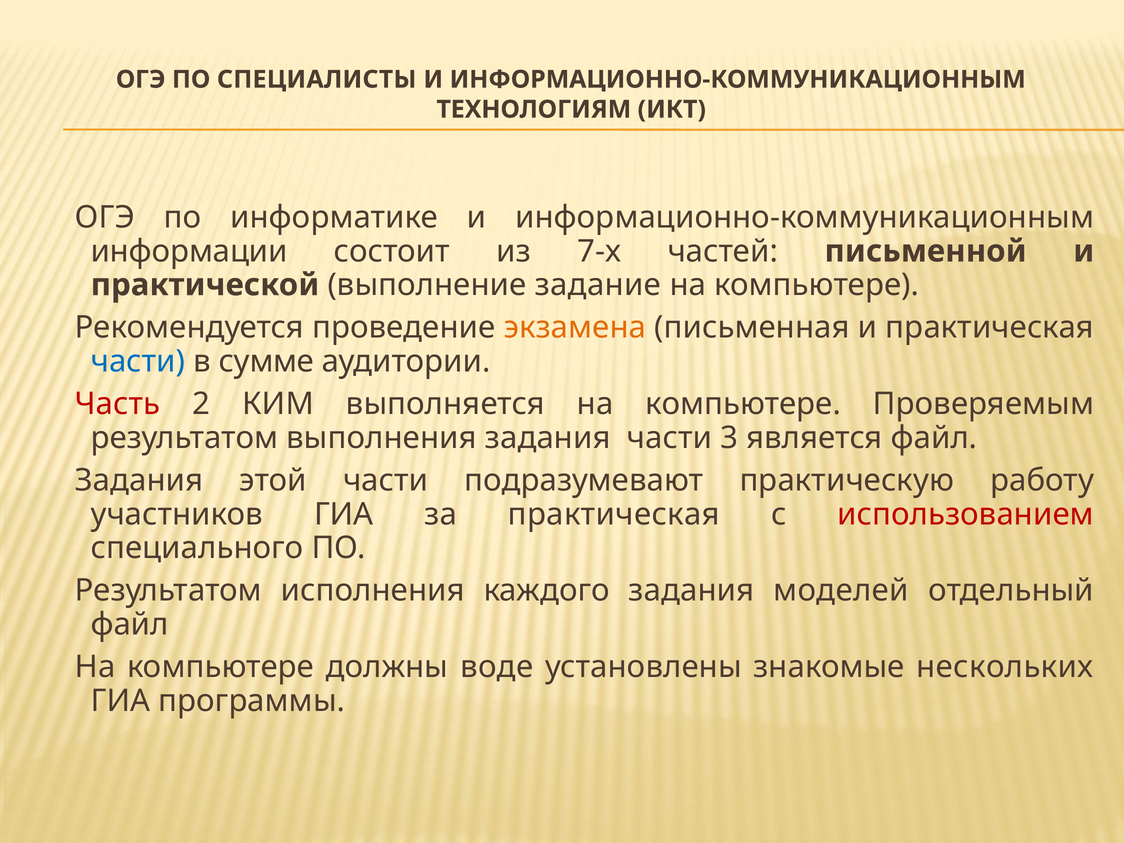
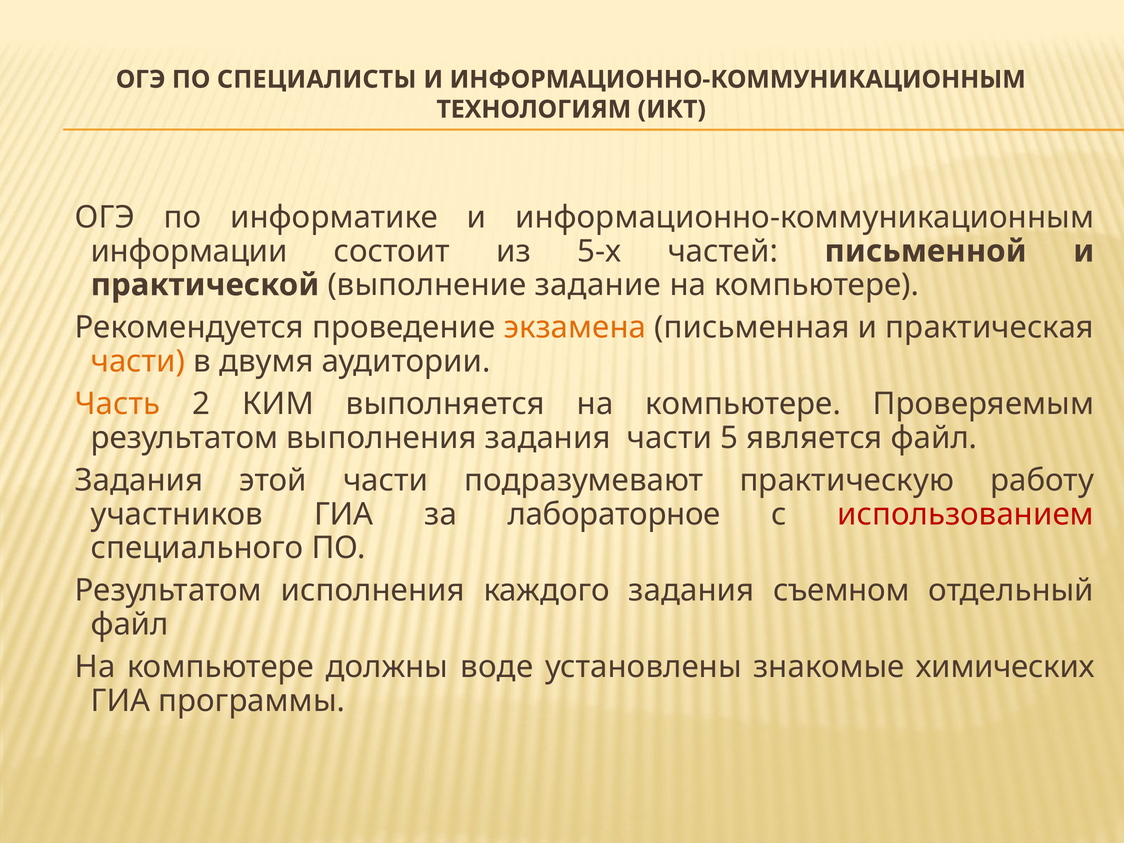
7-х: 7-х -> 5-х
части at (138, 361) colour: blue -> orange
сумме: сумме -> двумя
Часть colour: red -> orange
3: 3 -> 5
за практическая: практическая -> лабораторное
моделей: моделей -> съемном
нескольких: нескольких -> химических
